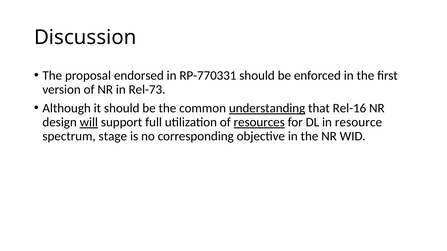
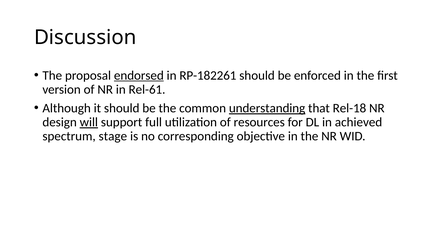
endorsed underline: none -> present
RP-770331: RP-770331 -> RP-182261
Rel-73: Rel-73 -> Rel-61
Rel-16: Rel-16 -> Rel-18
resources underline: present -> none
resource: resource -> achieved
